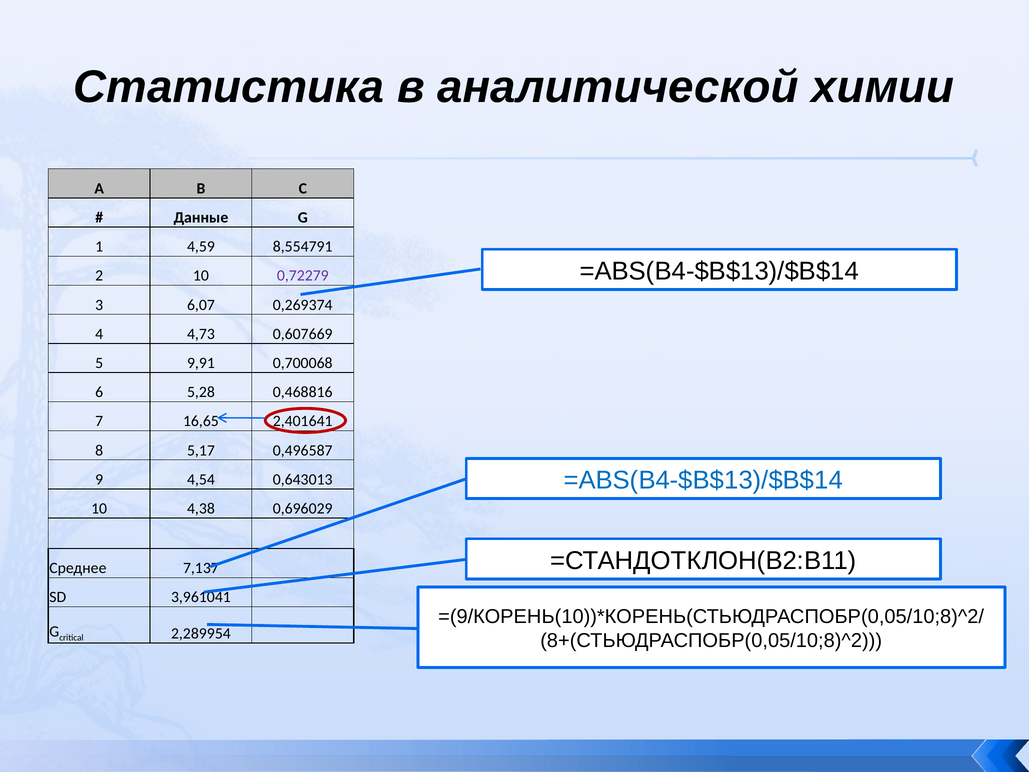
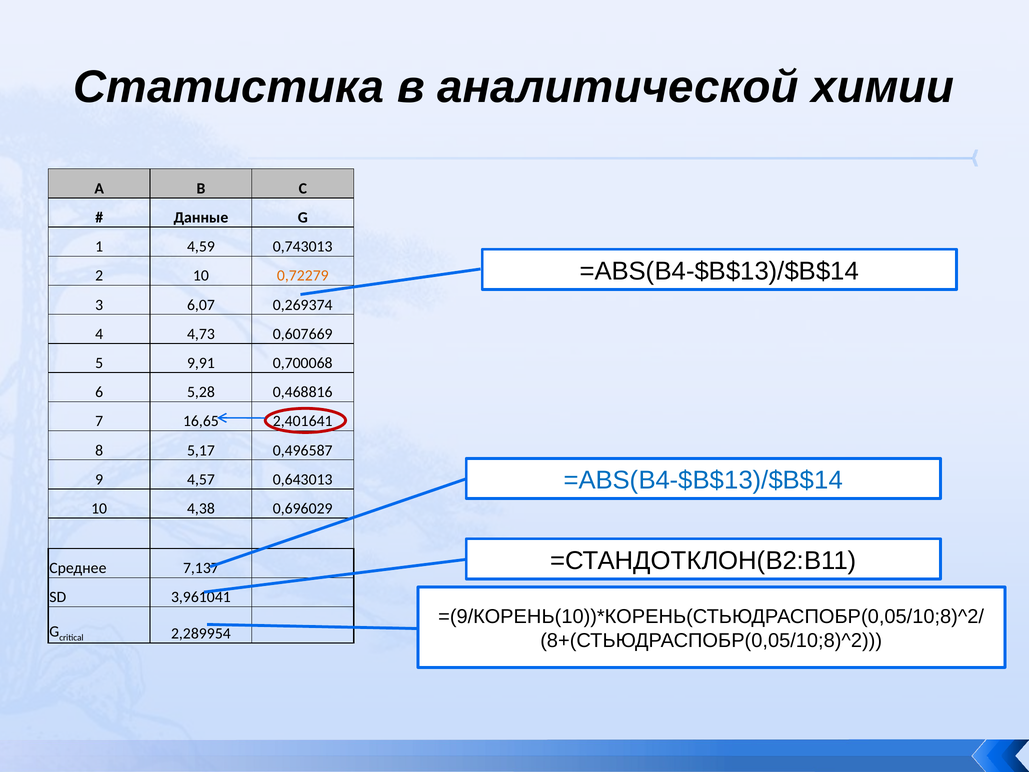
8,554791: 8,554791 -> 0,743013
0,72279 colour: purple -> orange
4,54: 4,54 -> 4,57
